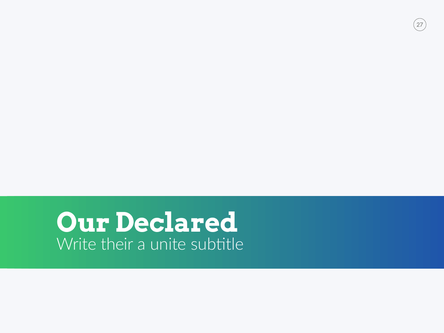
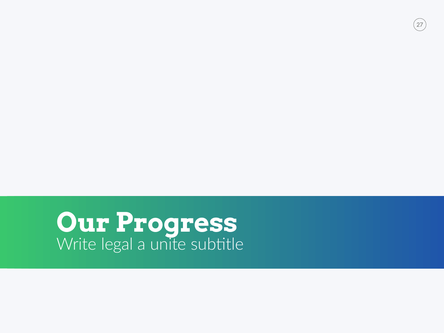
Declared: Declared -> Progress
their: their -> legal
